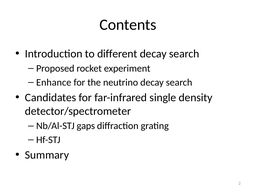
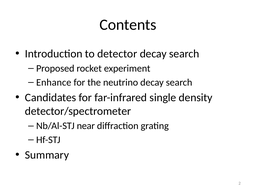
different: different -> detector
gaps: gaps -> near
